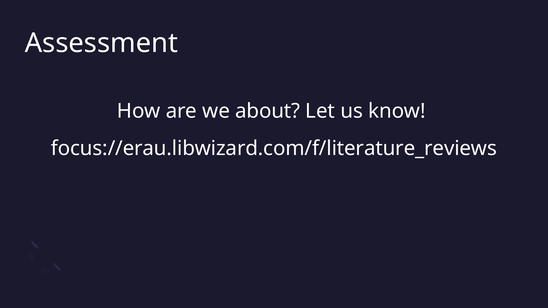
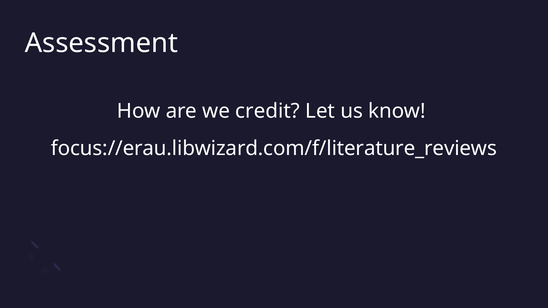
about: about -> credit
